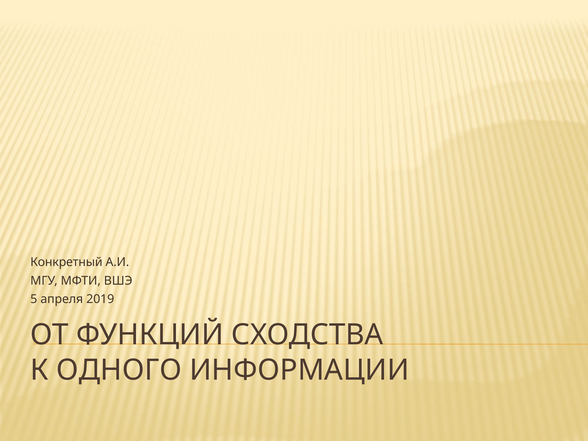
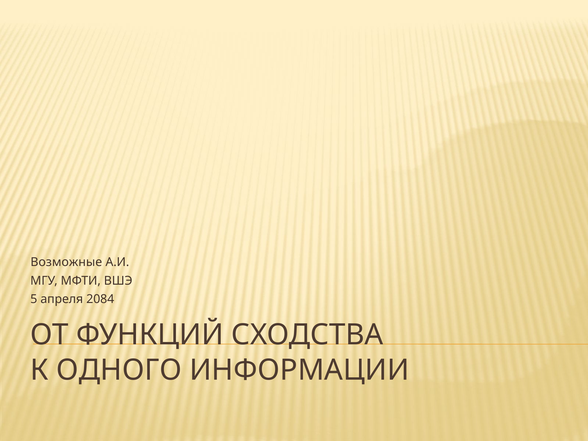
Конкретный: Конкретный -> Возможные
2019: 2019 -> 2084
